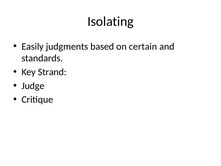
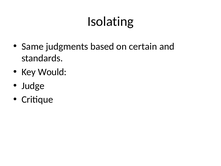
Easily: Easily -> Same
Strand: Strand -> Would
